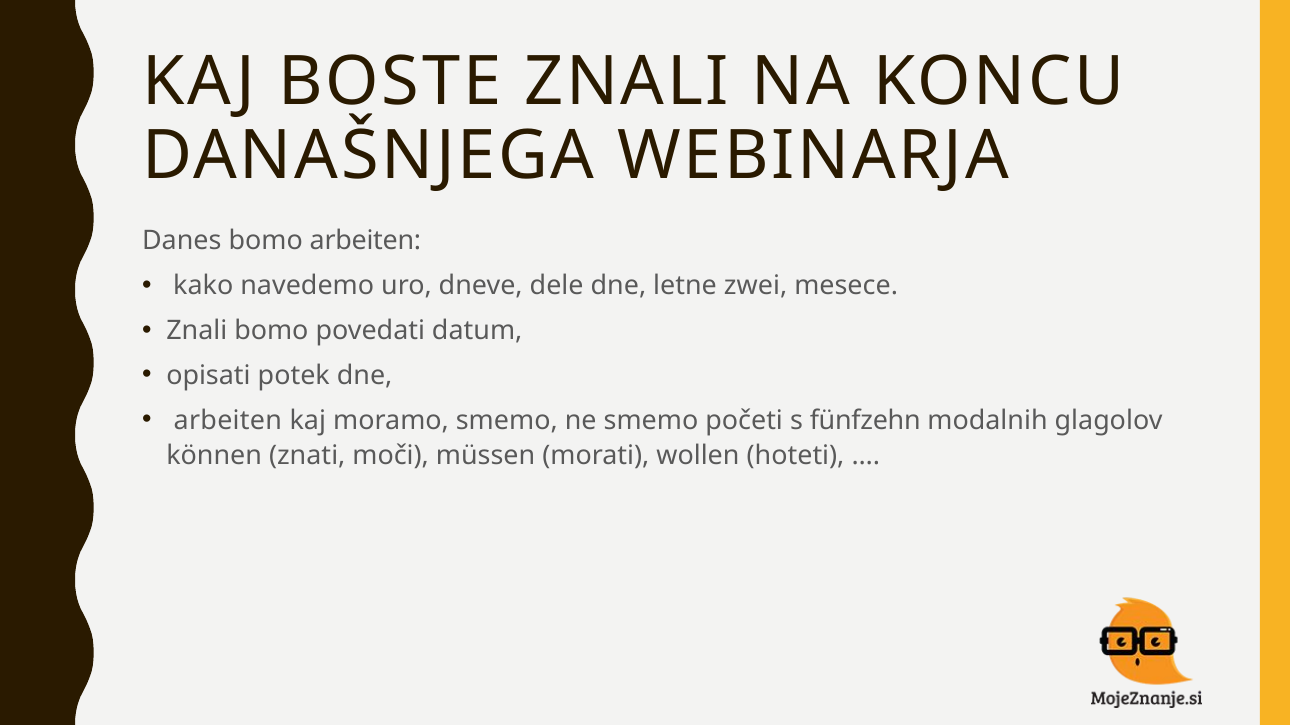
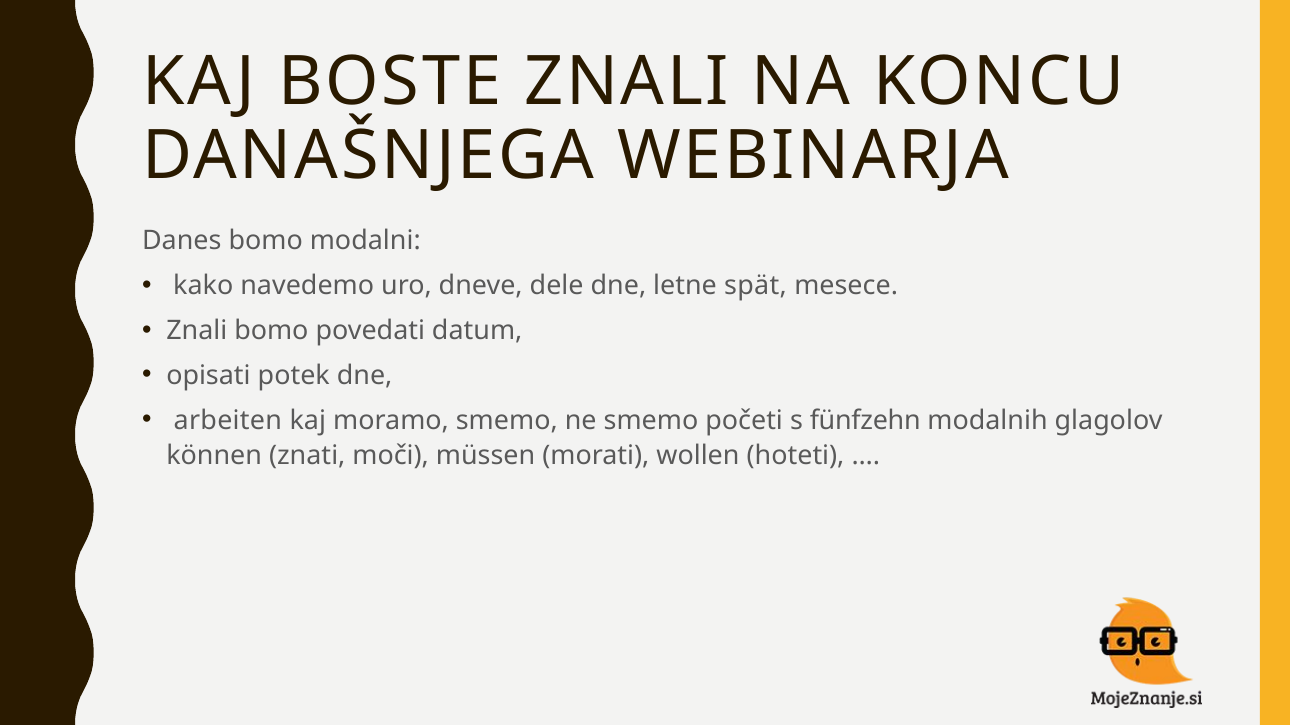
bomo arbeiten: arbeiten -> modalni
zwei: zwei -> spät
